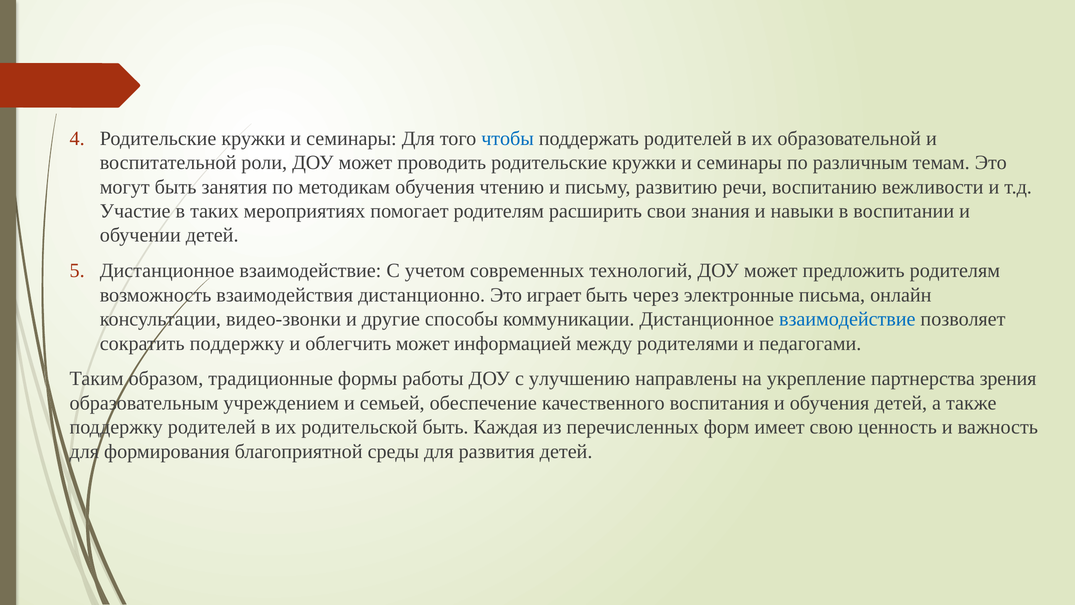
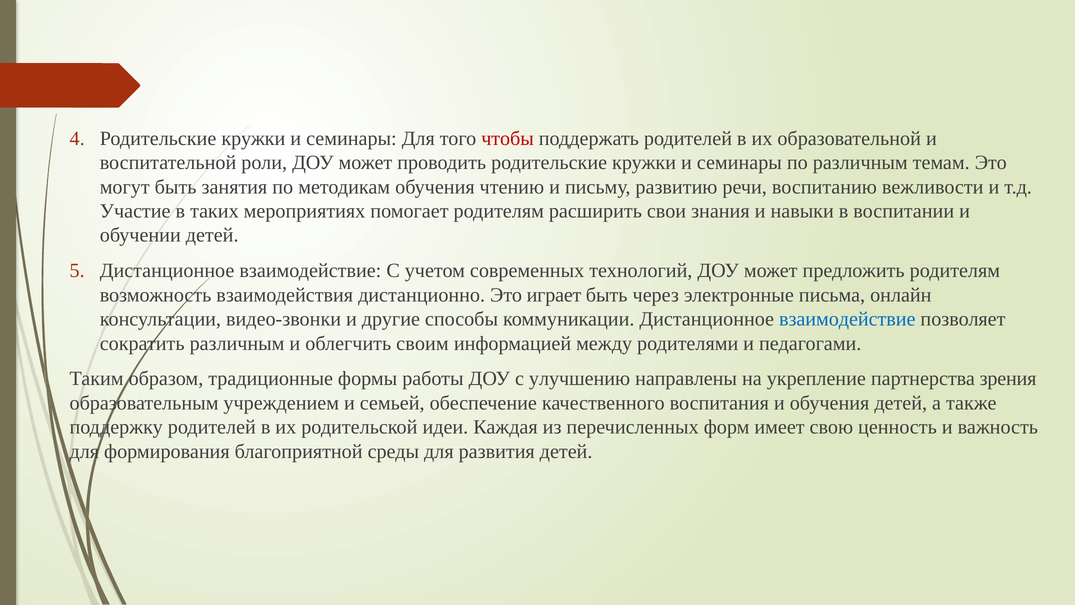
чтобы colour: blue -> red
сократить поддержку: поддержку -> различным
облегчить может: может -> своим
родительской быть: быть -> идеи
